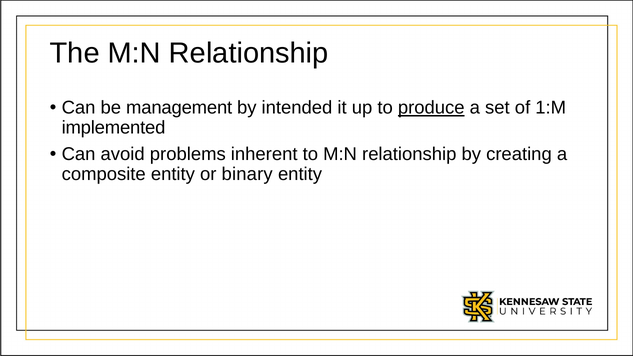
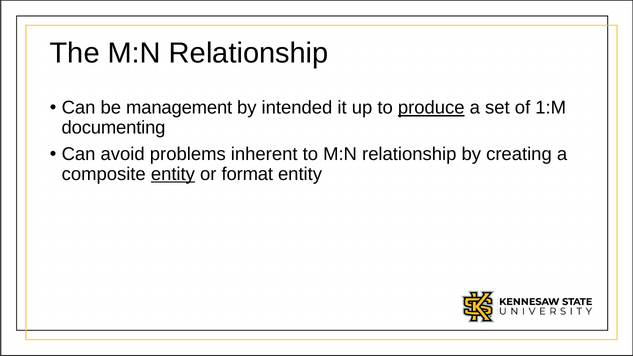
implemented: implemented -> documenting
entity at (173, 174) underline: none -> present
binary: binary -> format
